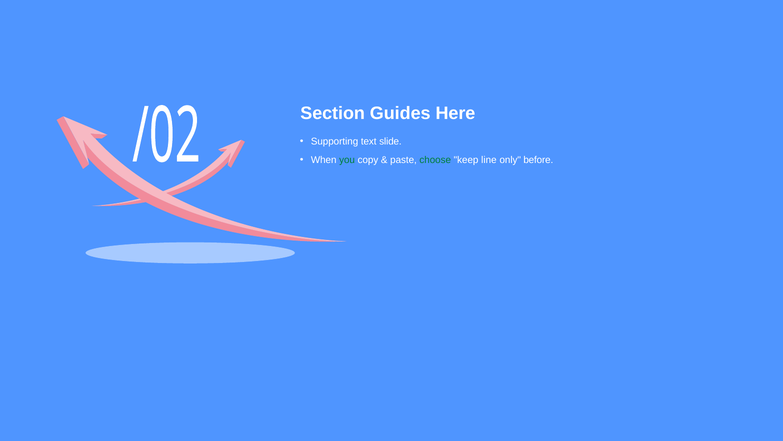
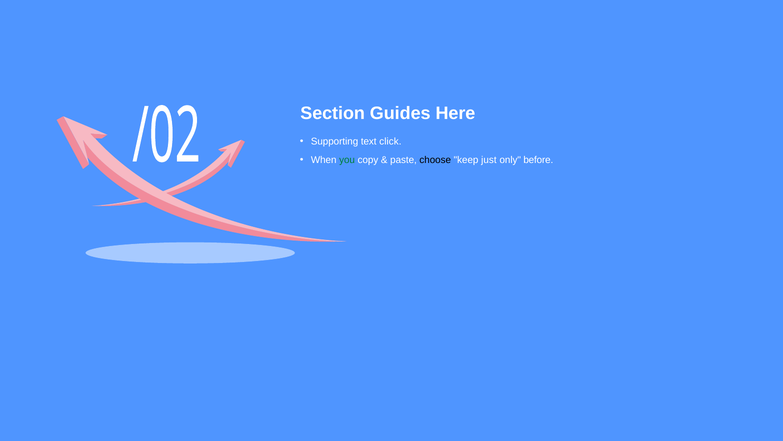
slide: slide -> click
choose colour: green -> black
line: line -> just
